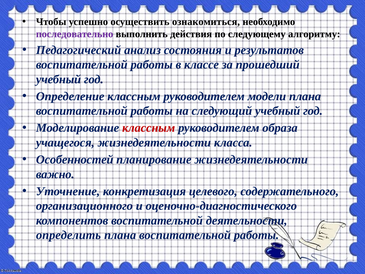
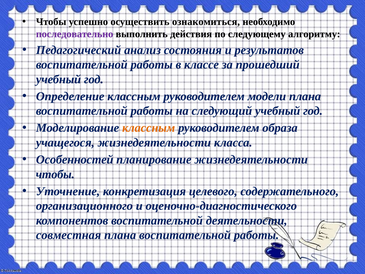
классным at (149, 128) colour: red -> orange
важно at (55, 174): важно -> чтобы
определить: определить -> совместная
